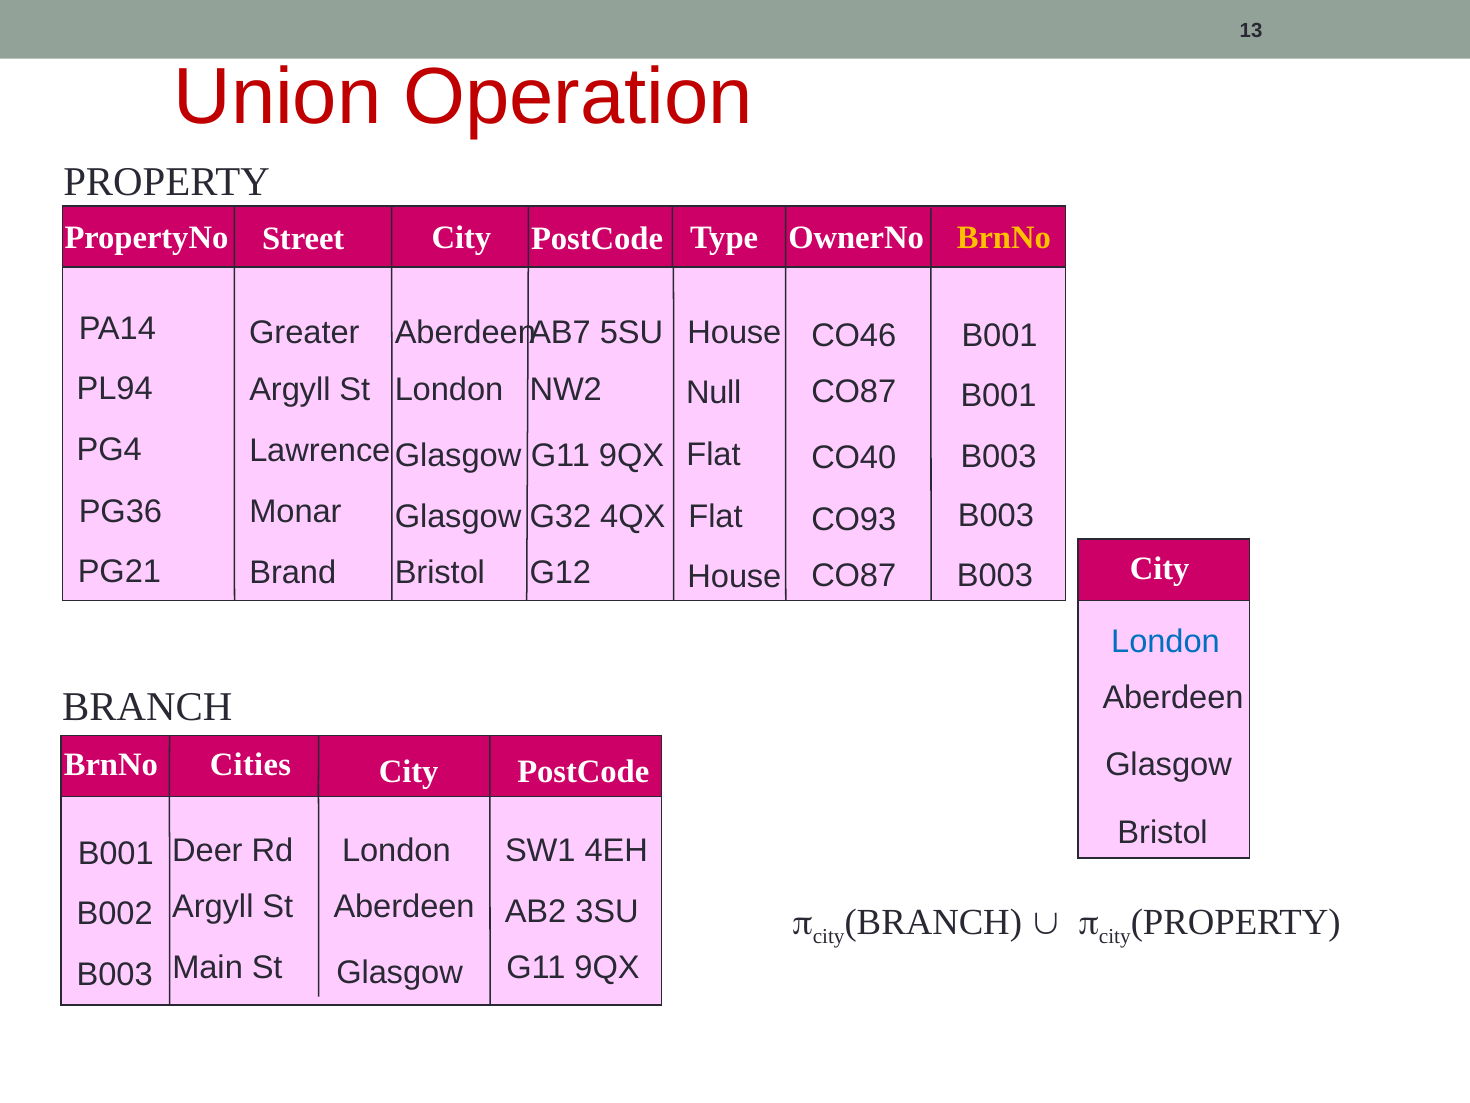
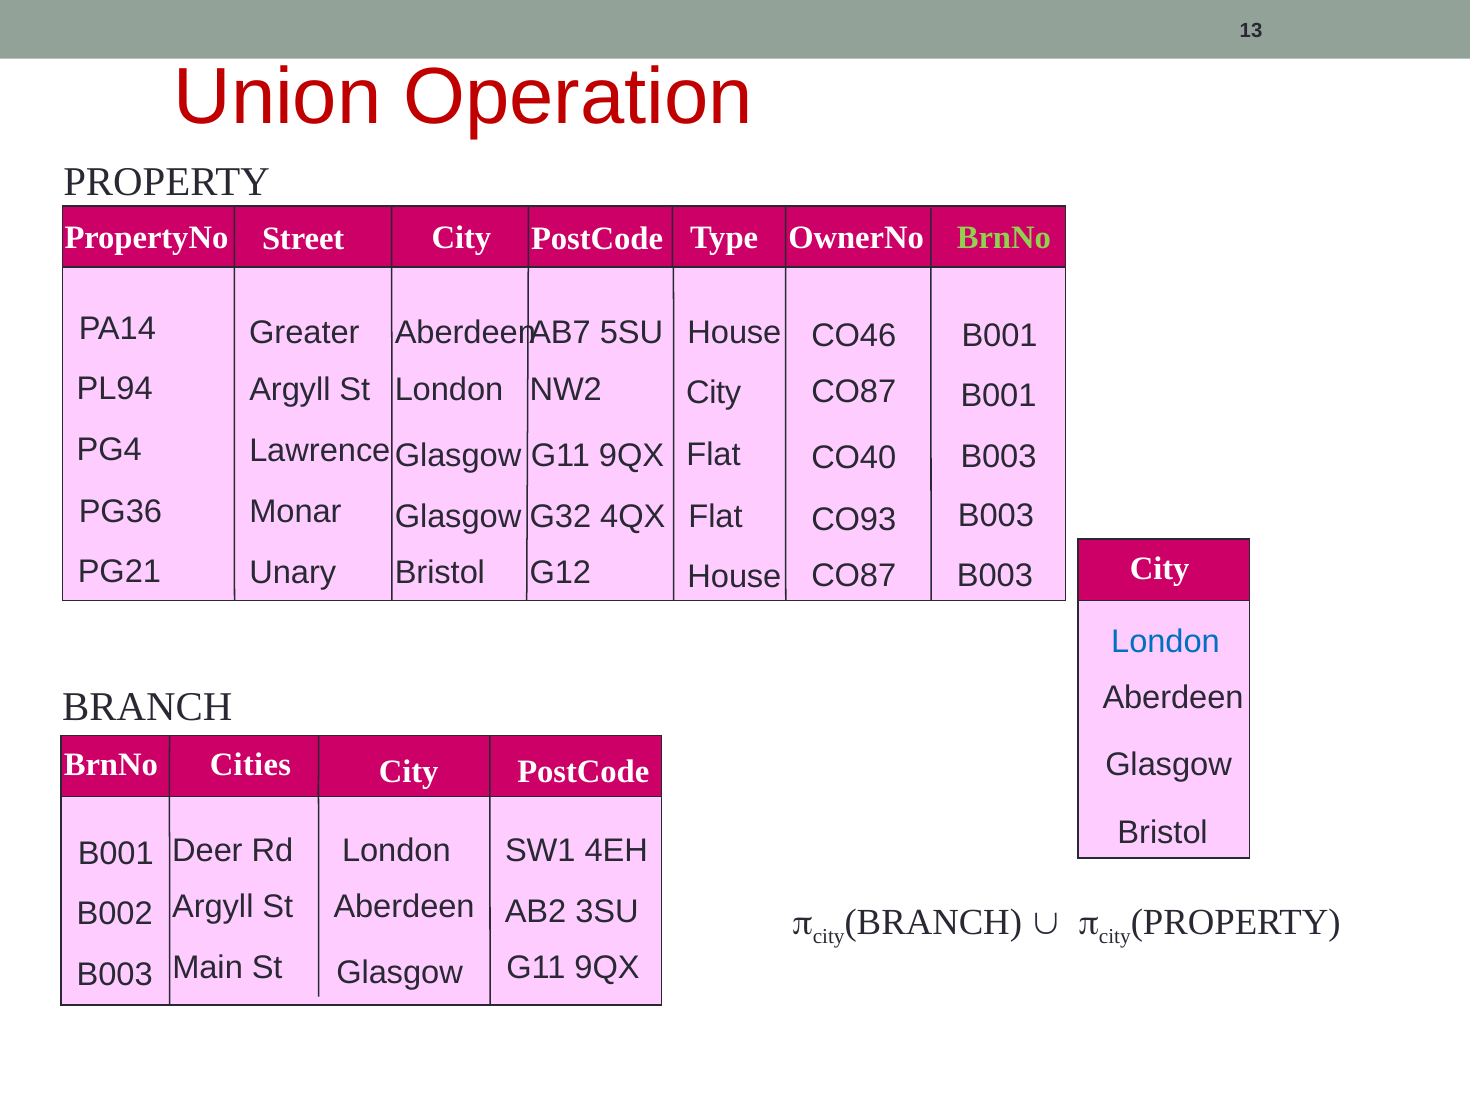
BrnNo at (1004, 237) colour: yellow -> light green
Null at (714, 393): Null -> City
Brand: Brand -> Unary
